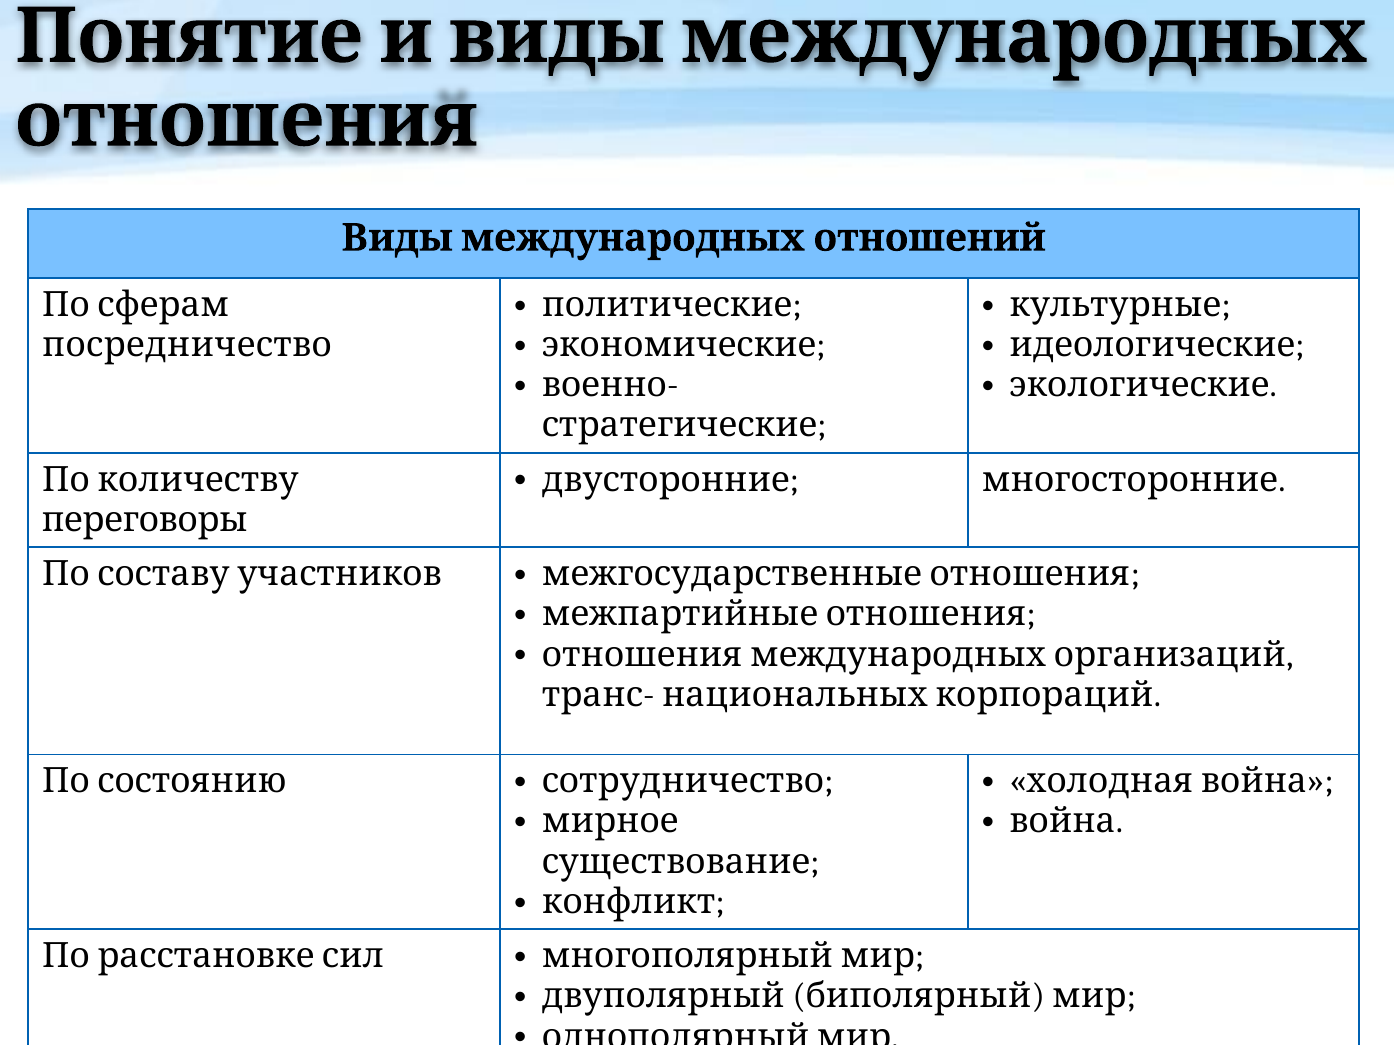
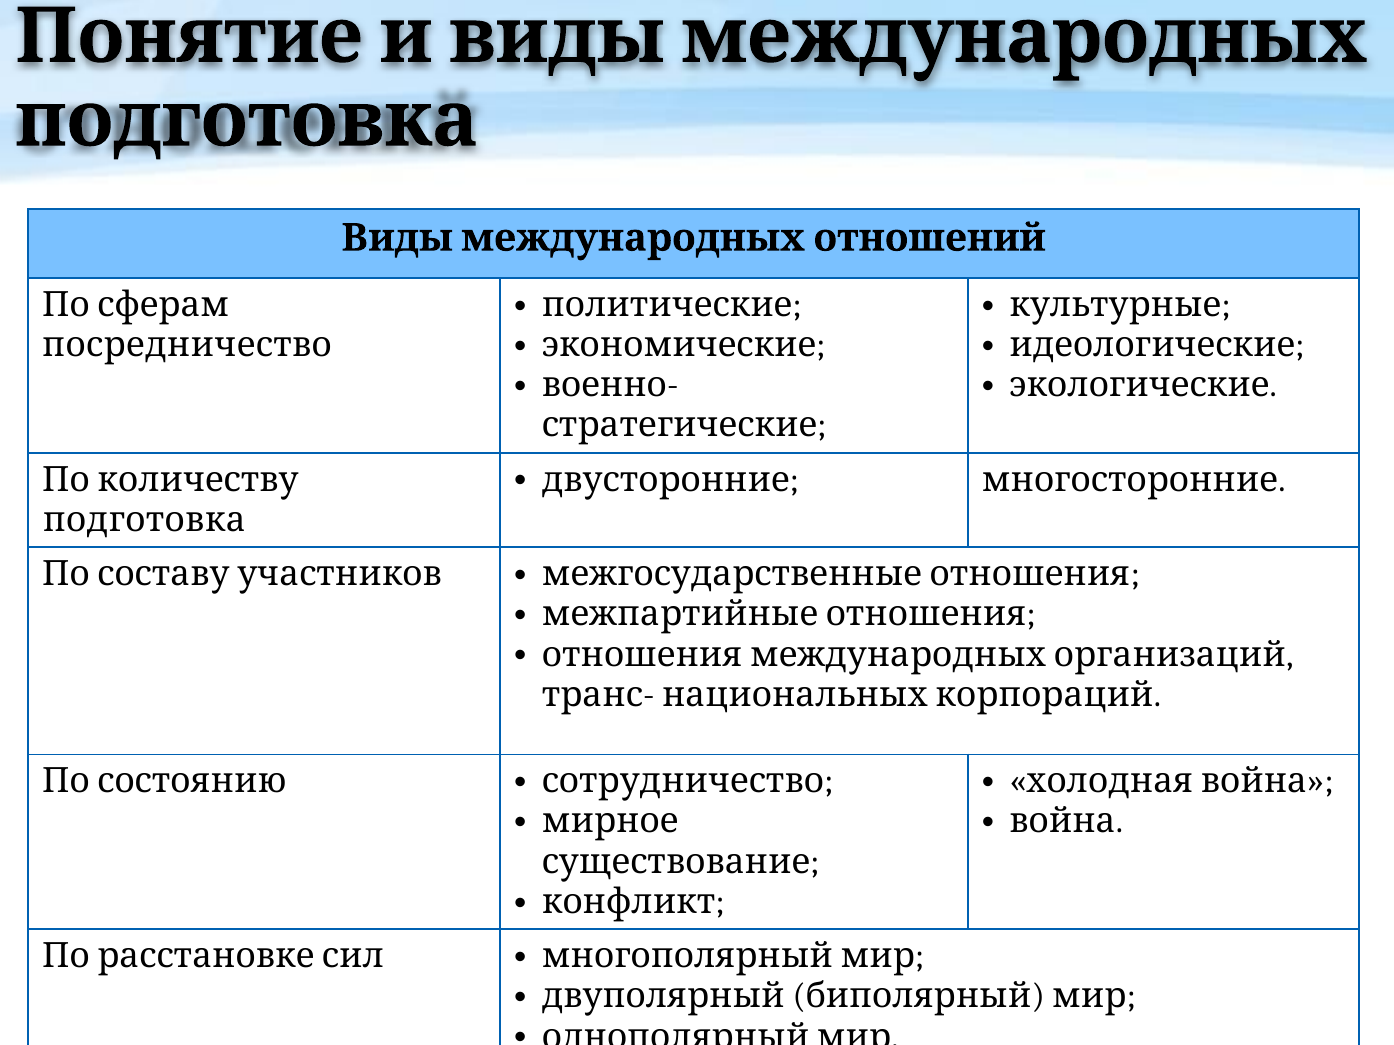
отношения at (246, 120): отношения -> подготовка
переговоры at (145, 520): переговоры -> подготовка
